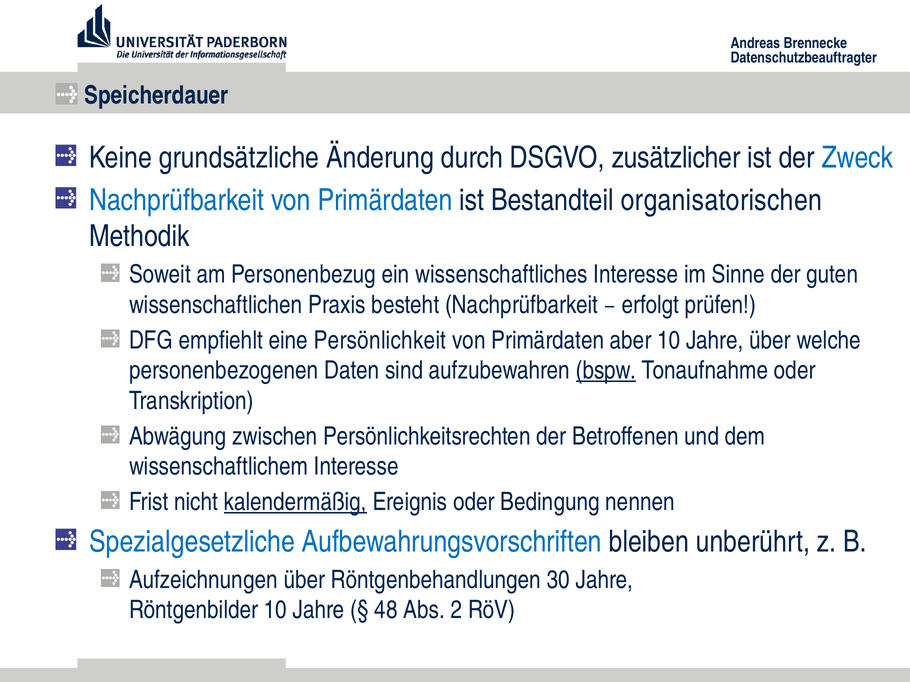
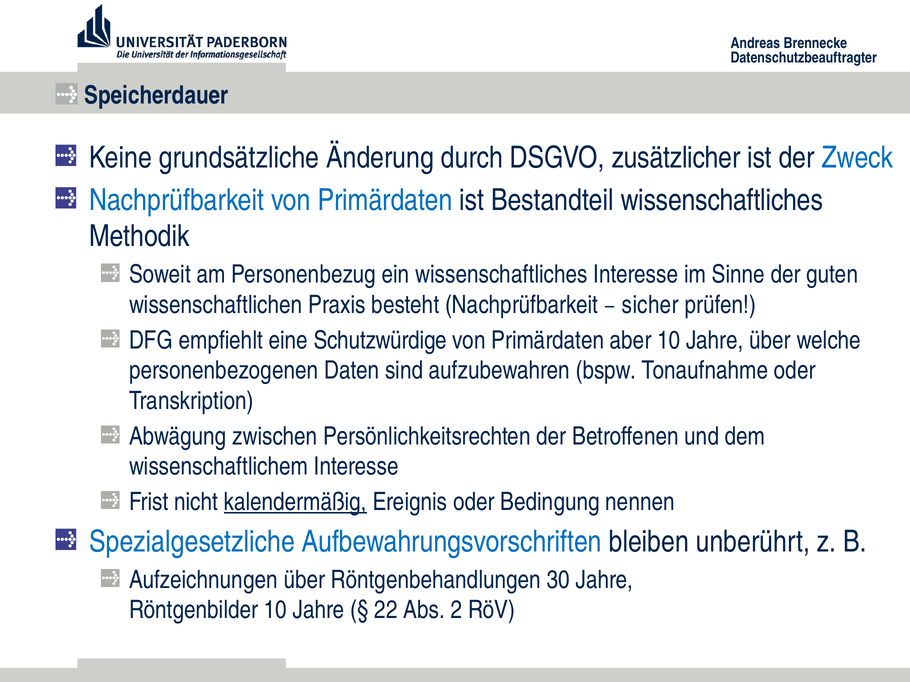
Bestandteil organisatorischen: organisatorischen -> wissenschaftliches
erfolgt: erfolgt -> sicher
Persönlichkeit: Persönlichkeit -> Schutzwürdige
bspw underline: present -> none
48: 48 -> 22
